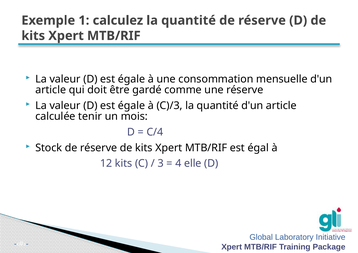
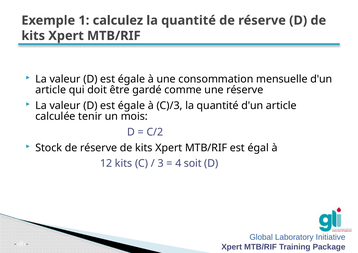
C/4: C/4 -> C/2
elle: elle -> soit
